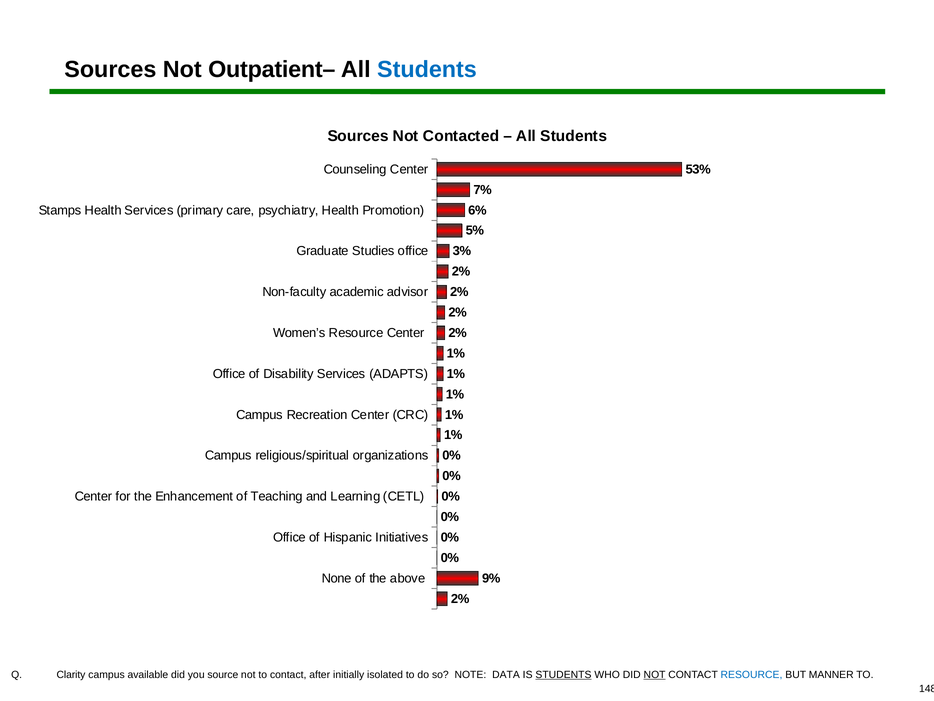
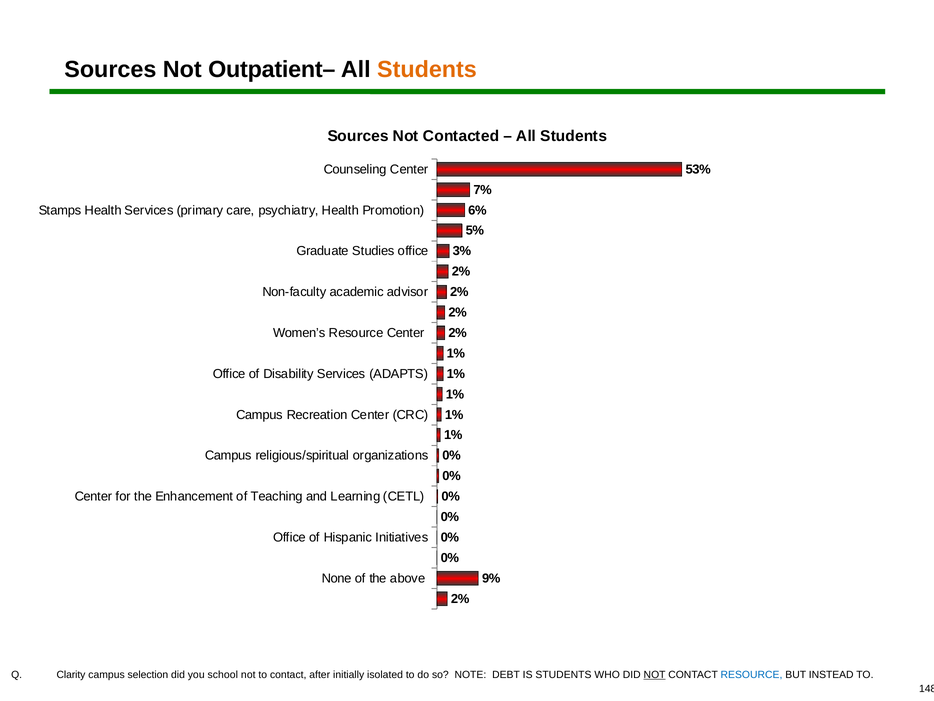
Students at (427, 69) colour: blue -> orange
available: available -> selection
source: source -> school
DATA: DATA -> DEBT
STUDENTS at (563, 674) underline: present -> none
MANNER: MANNER -> INSTEAD
